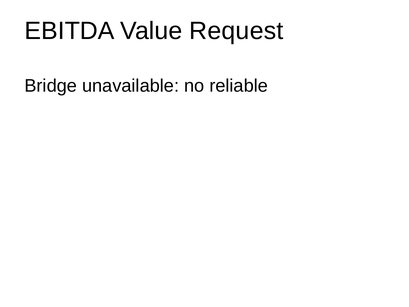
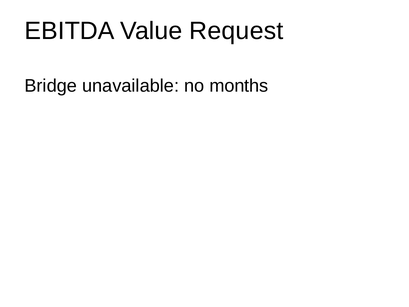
reliable: reliable -> months
